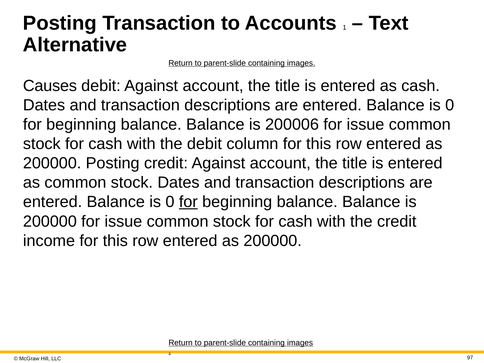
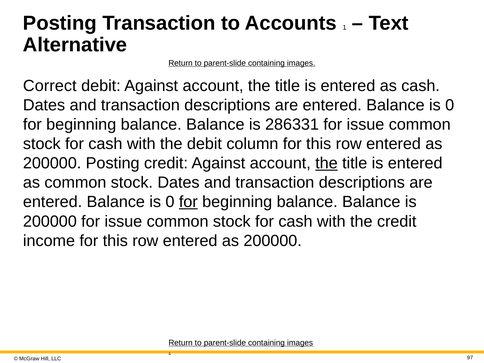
Causes: Causes -> Correct
200006: 200006 -> 286331
the at (326, 163) underline: none -> present
